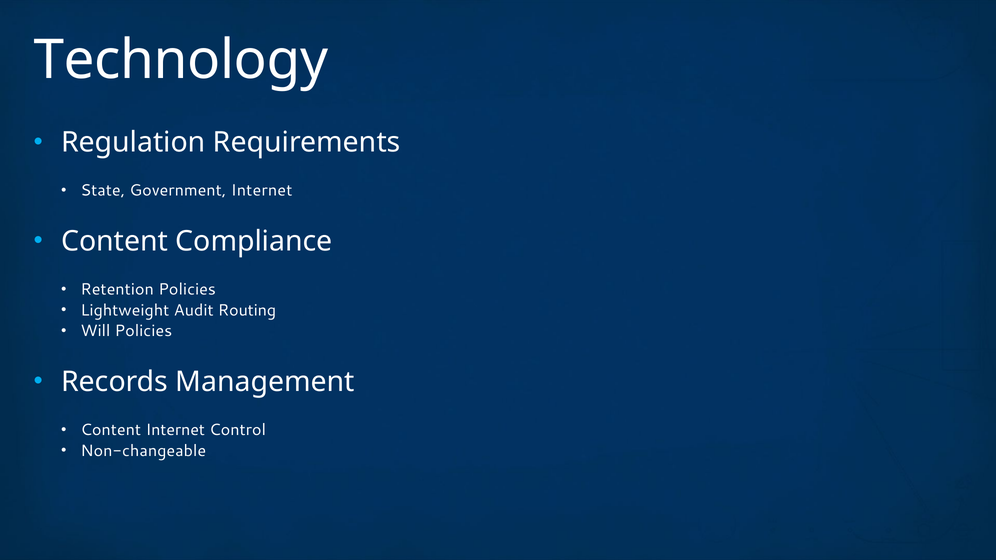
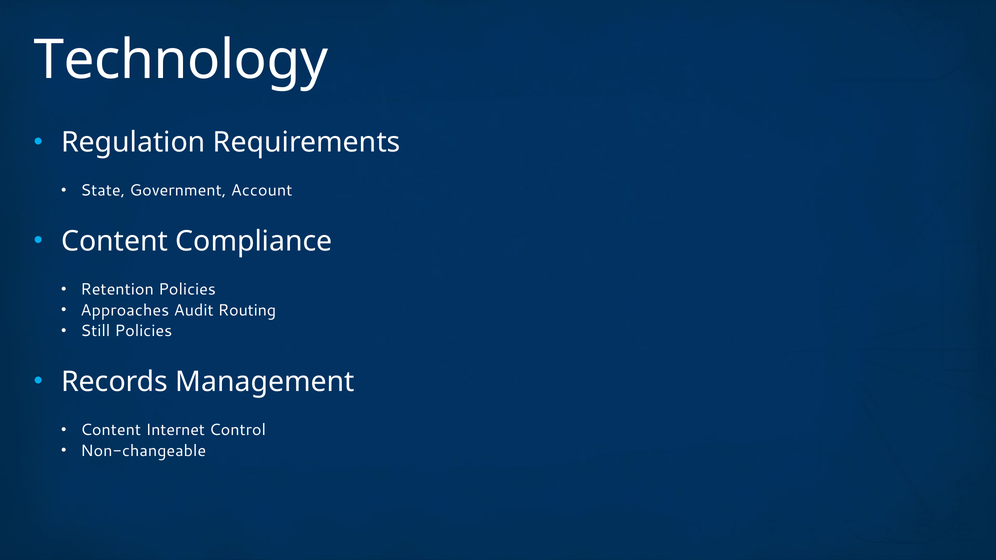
Government Internet: Internet -> Account
Lightweight: Lightweight -> Approaches
Will: Will -> Still
